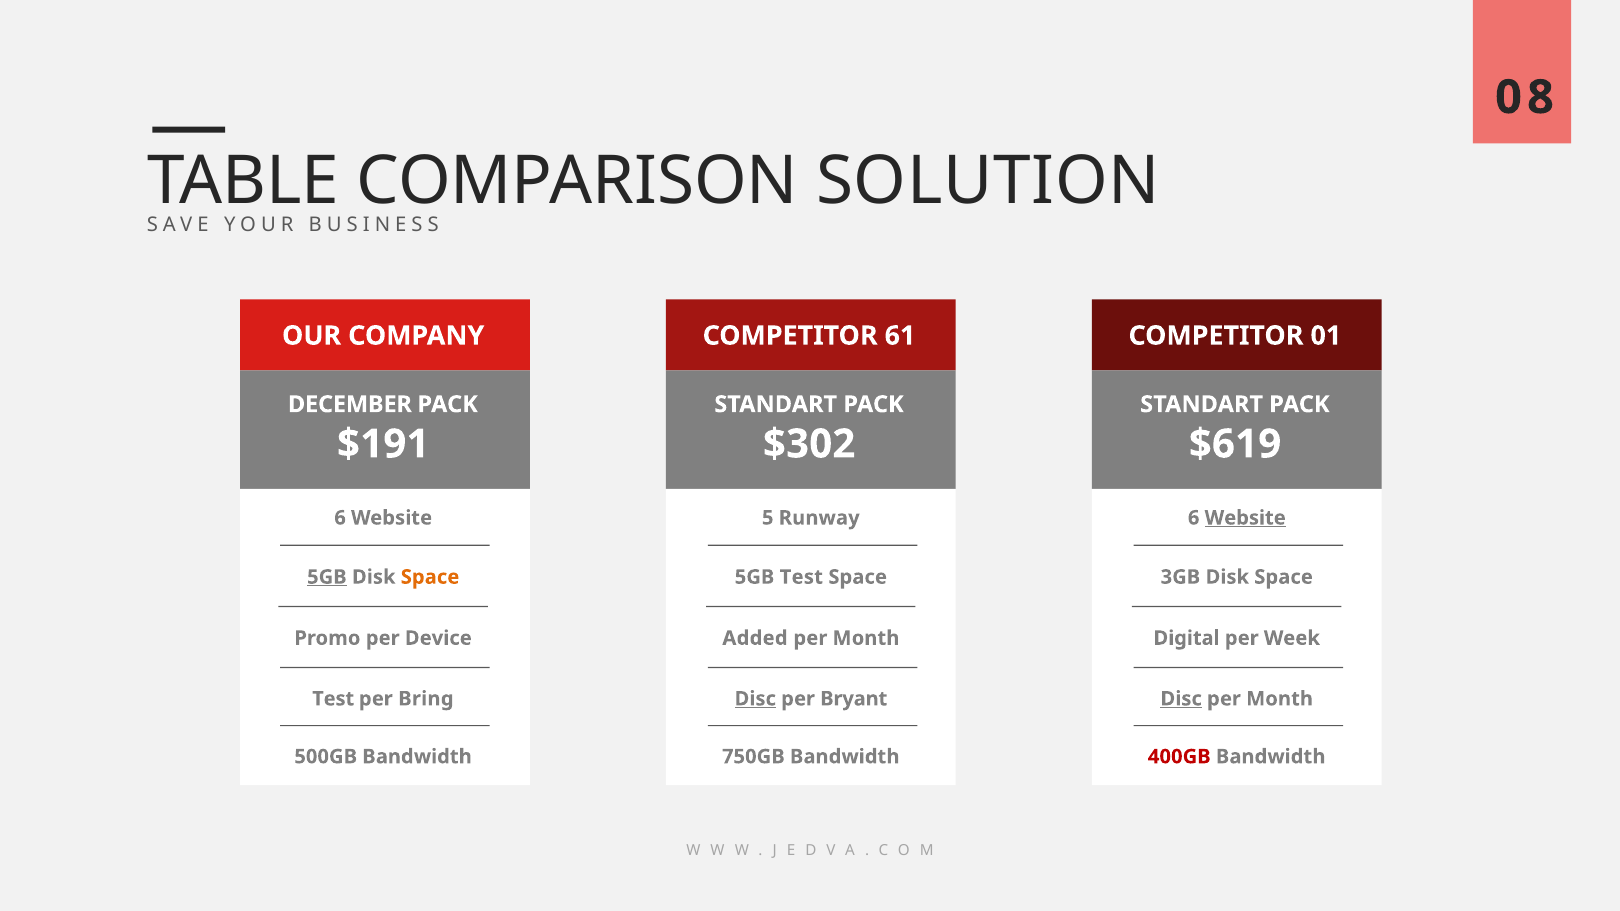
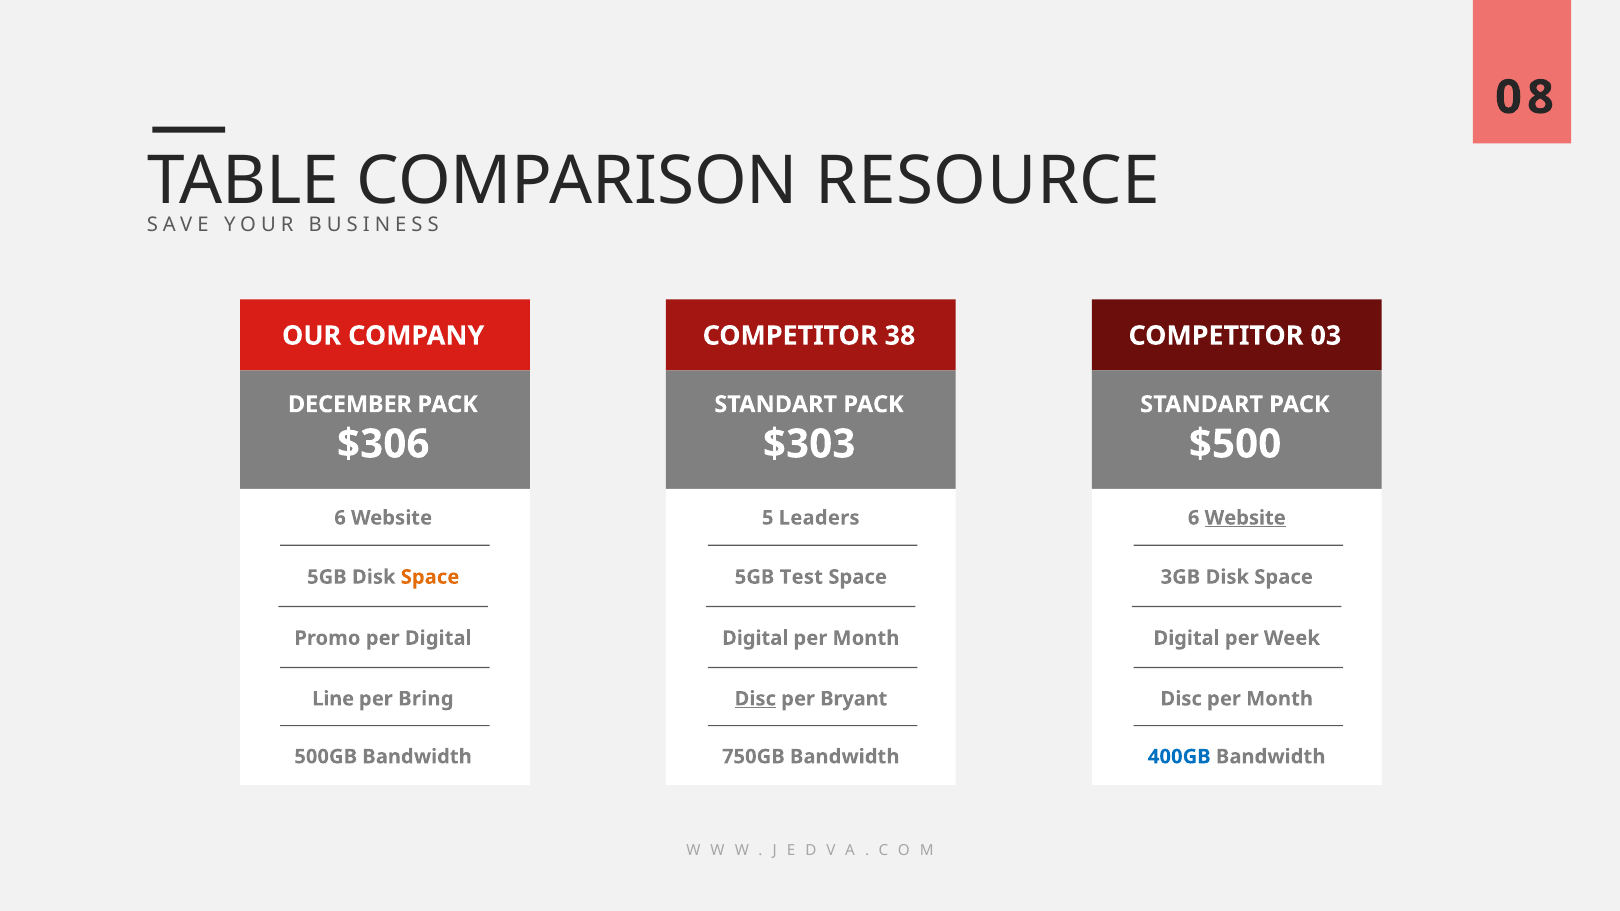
SOLUTION: SOLUTION -> RESOURCE
61: 61 -> 38
01: 01 -> 03
$191: $191 -> $306
$302: $302 -> $303
$619: $619 -> $500
Runway: Runway -> Leaders
5GB at (327, 577) underline: present -> none
per Device: Device -> Digital
Added at (755, 638): Added -> Digital
Test at (333, 699): Test -> Line
Disc at (1181, 699) underline: present -> none
400GB colour: red -> blue
